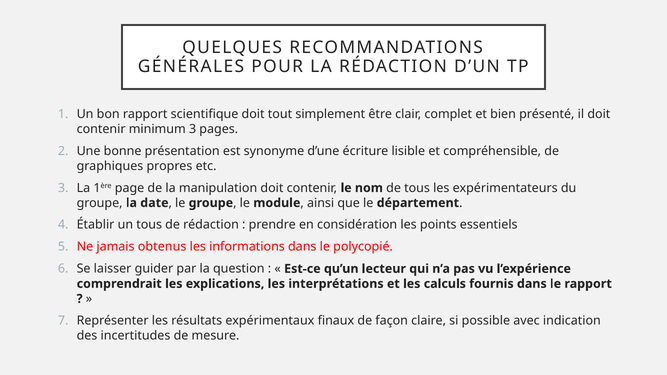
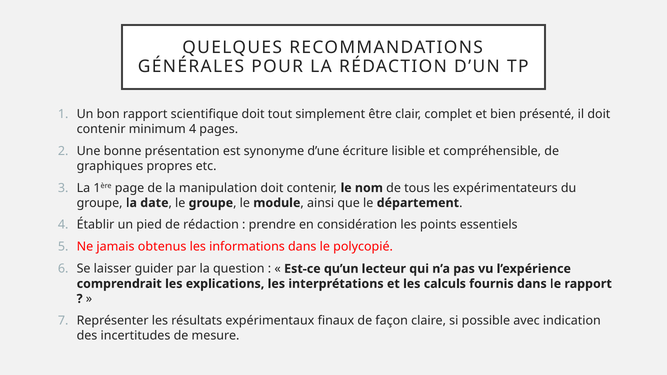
minimum 3: 3 -> 4
un tous: tous -> pied
